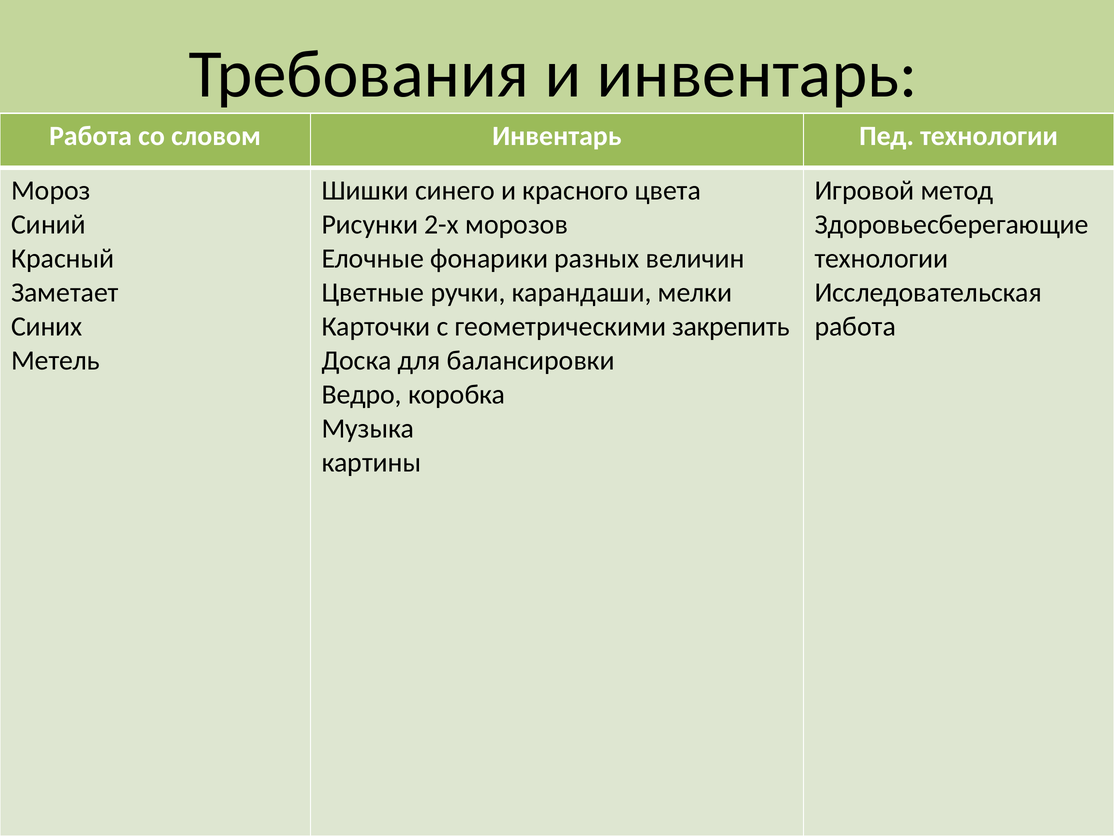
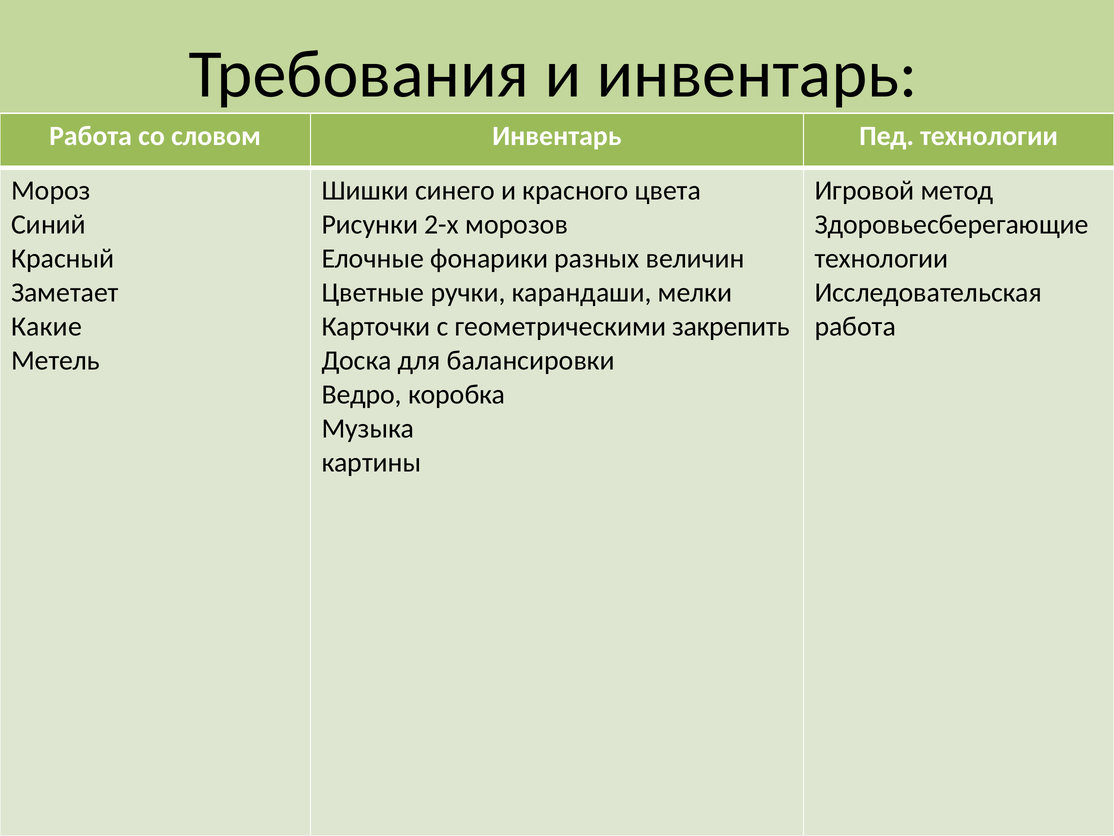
Синих: Синих -> Какие
